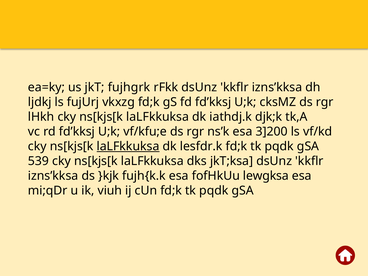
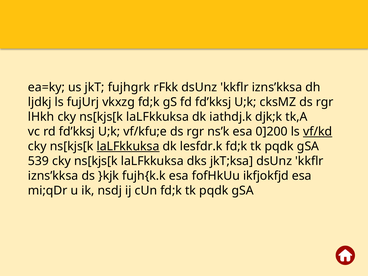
3]200: 3]200 -> 0]200
vf/kd underline: none -> present
lewgksa: lewgksa -> ikfjokfjd
viuh: viuh -> nsdj
